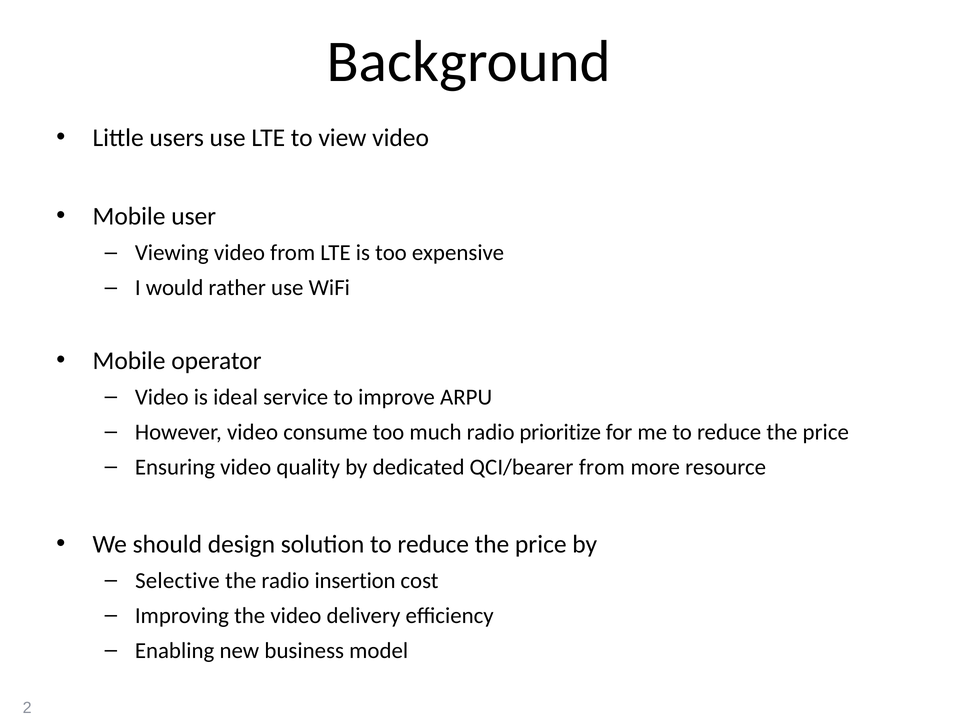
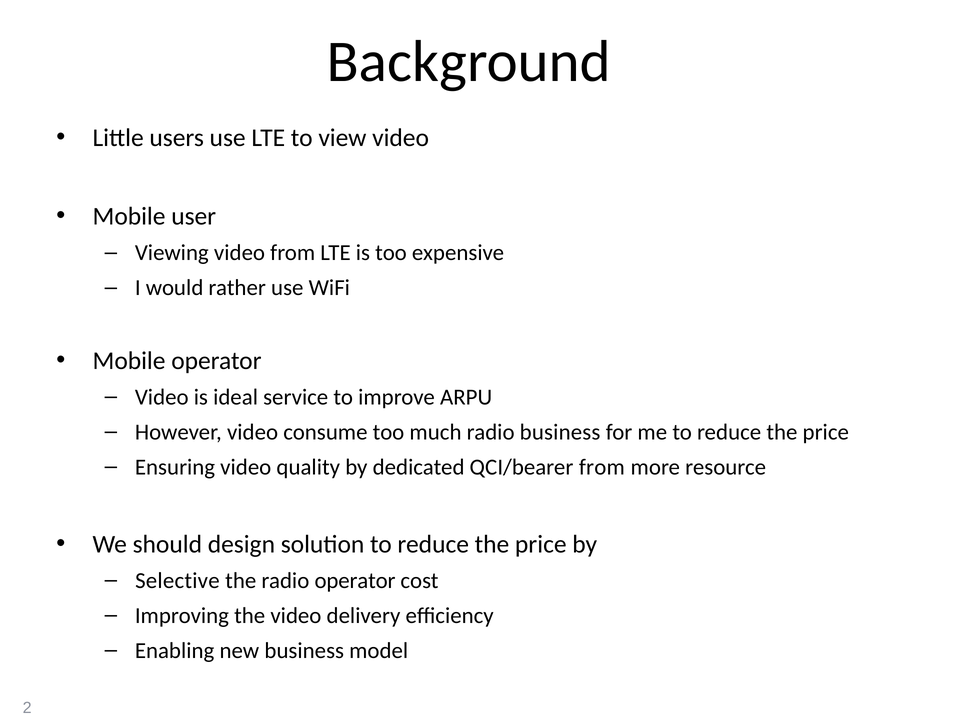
radio prioritize: prioritize -> business
radio insertion: insertion -> operator
